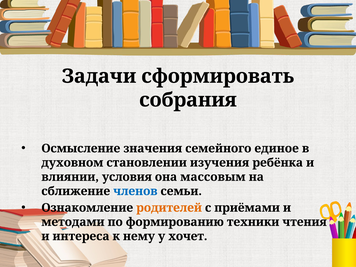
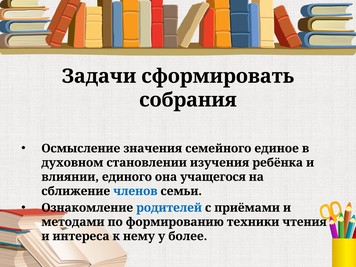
условия: условия -> единого
массовым: массовым -> учащегося
родителей colour: orange -> blue
хочет: хочет -> более
